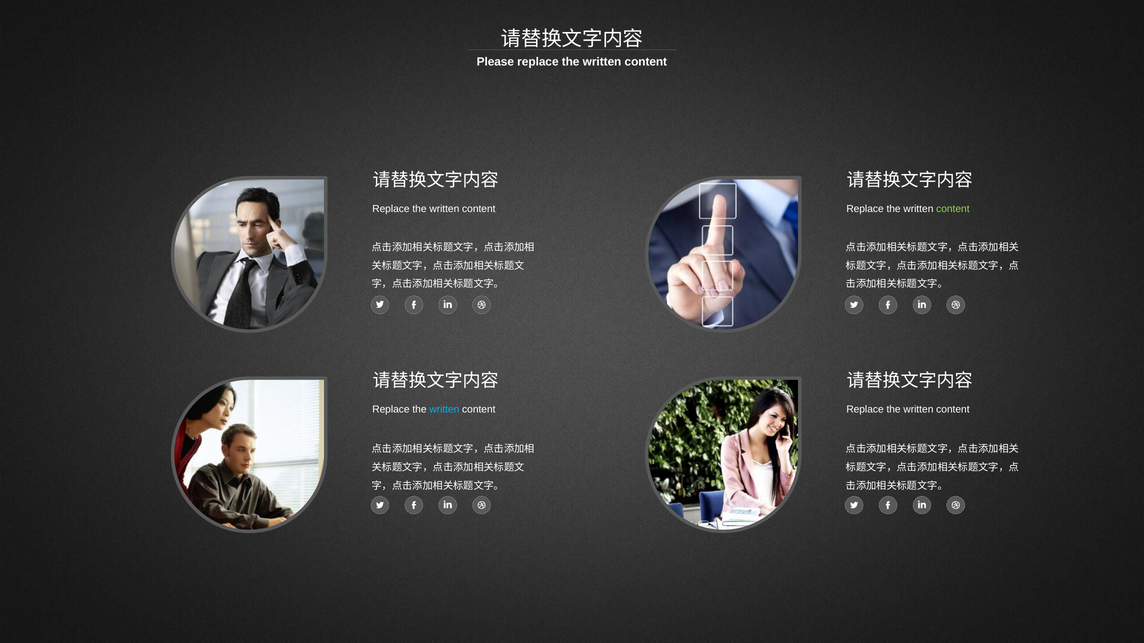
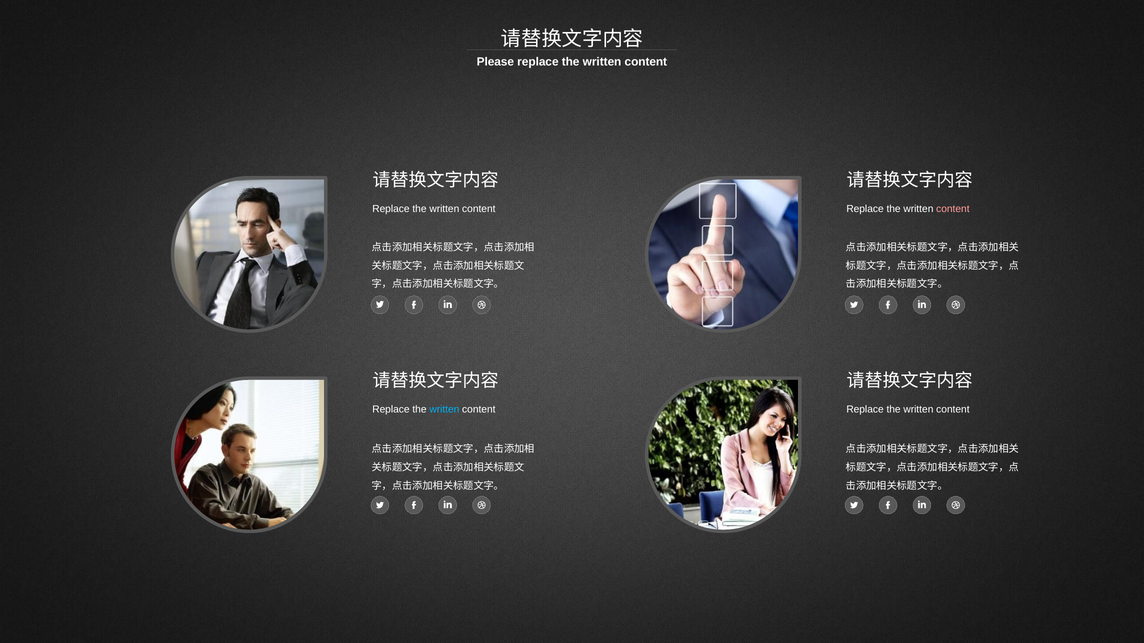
content at (953, 209) colour: light green -> pink
